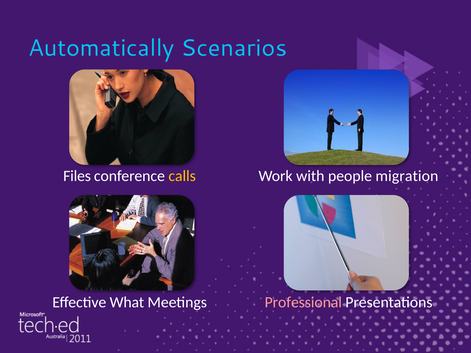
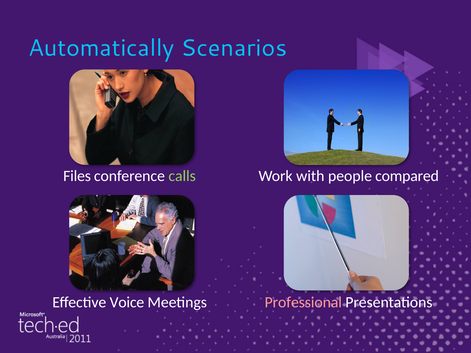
calls colour: yellow -> light green
migration: migration -> compared
What: What -> Voice
